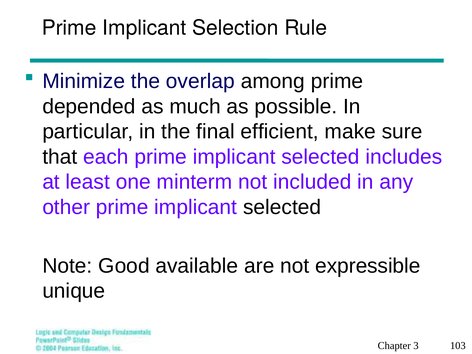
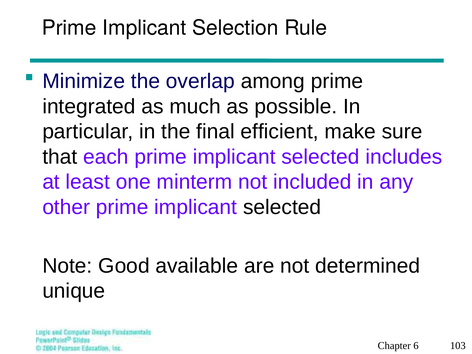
depended: depended -> integrated
expressible: expressible -> determined
3: 3 -> 6
